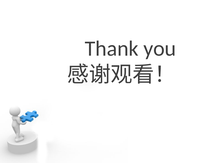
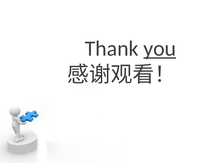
you underline: none -> present
